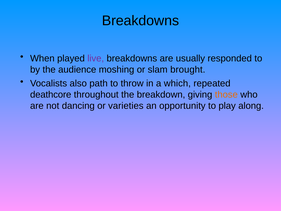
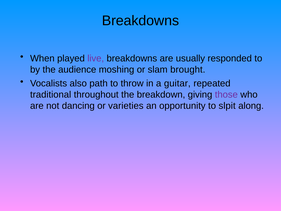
which: which -> guitar
deathcore: deathcore -> traditional
those colour: orange -> purple
play: play -> slpit
